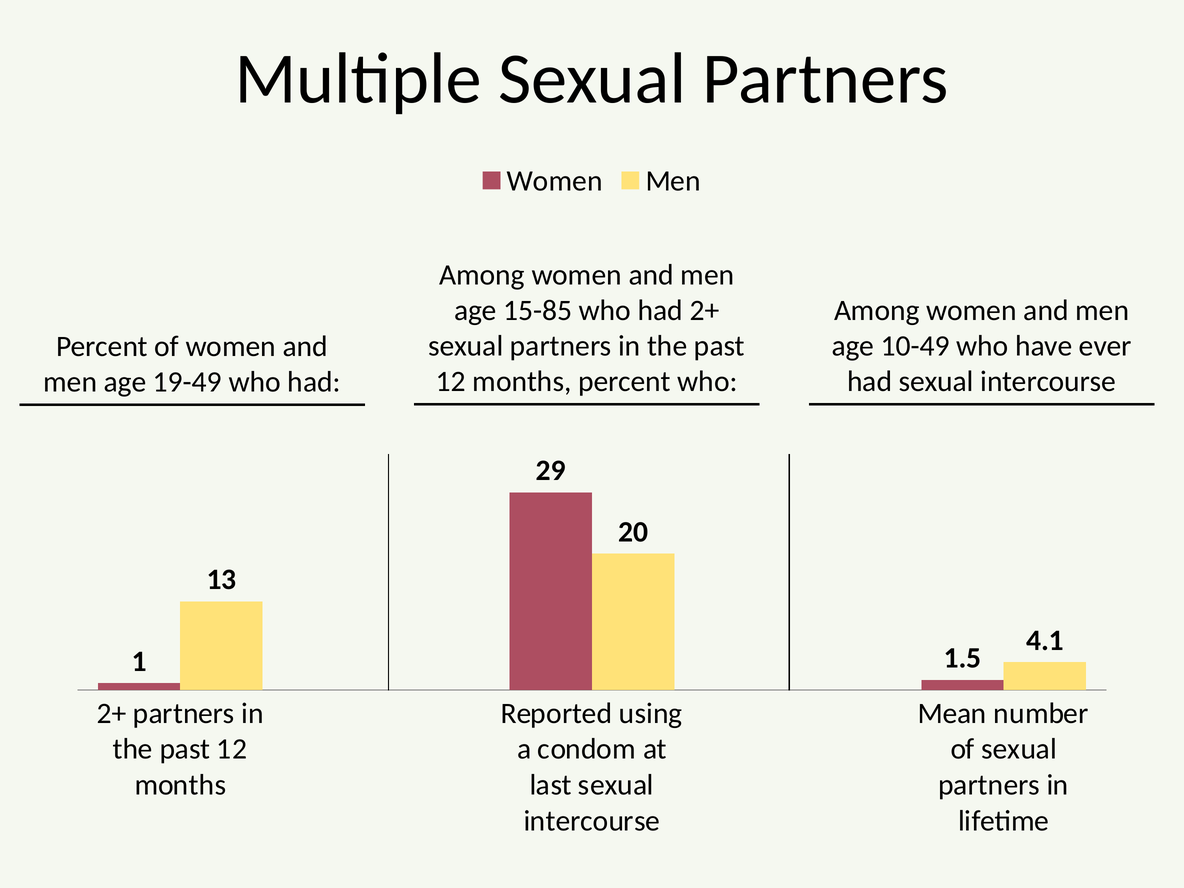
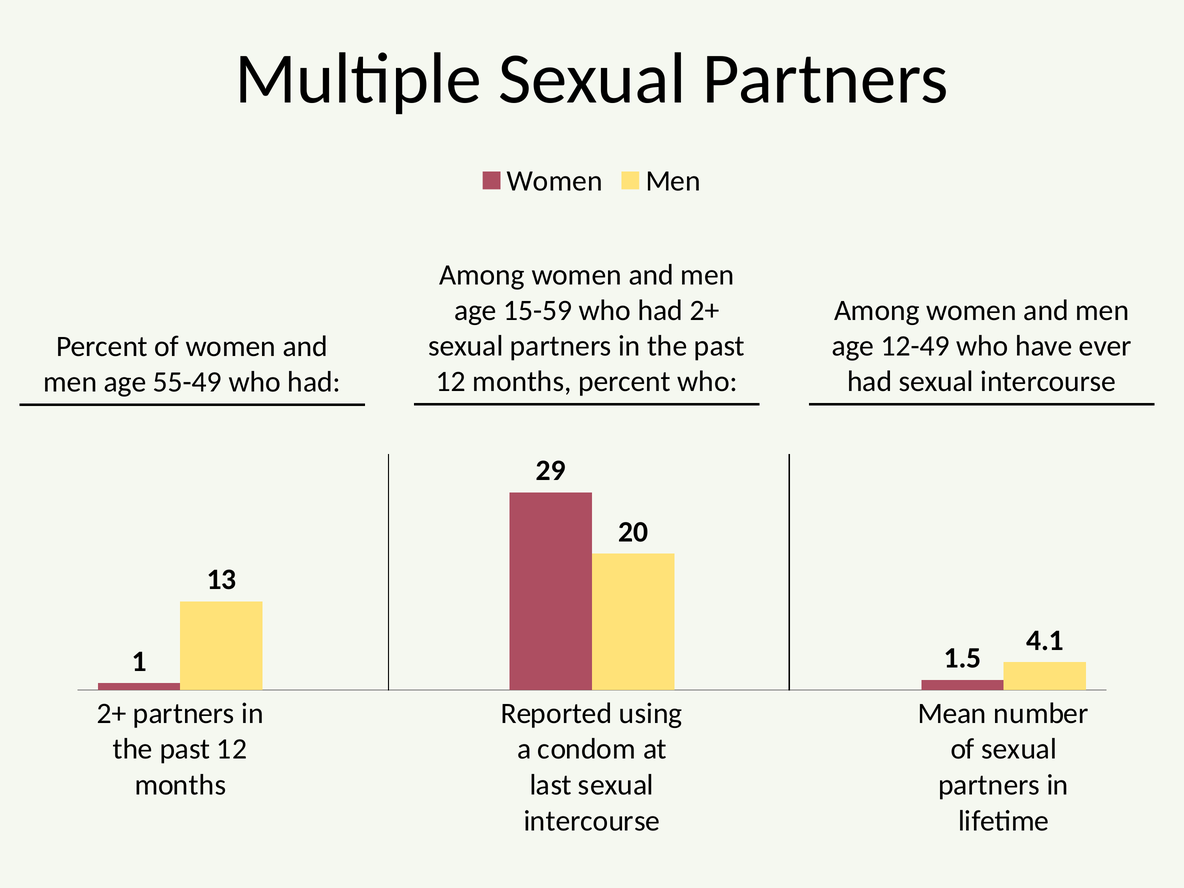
15-85: 15-85 -> 15-59
10-49: 10-49 -> 12-49
19-49: 19-49 -> 55-49
